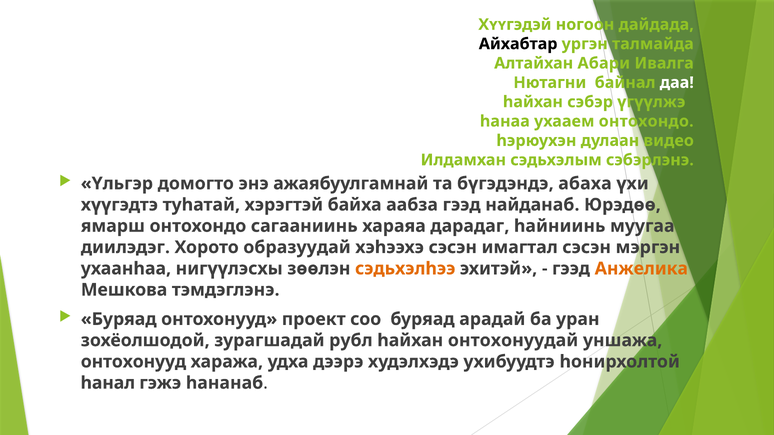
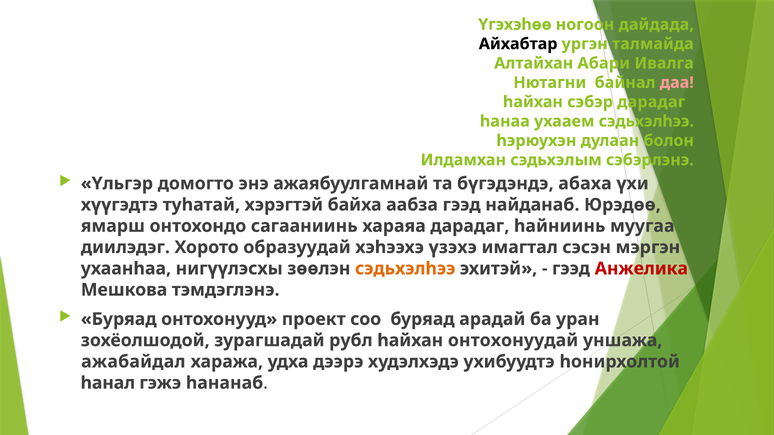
Хʏʏгэдэй: Хʏʏгэдэй -> Үгэхэhөө
даа colour: white -> pink
сэбэр үгүүлжэ: үгүүлжэ -> дарадаг
ухааем онтохондо: онтохондо -> сэдьхэлһээ
видео: видео -> болон
хэһээхэ сэсэн: сэсэн -> үзэхэ
Анжелика colour: orange -> red
онтохонууд at (133, 362): онтохонууд -> ажабайдал
